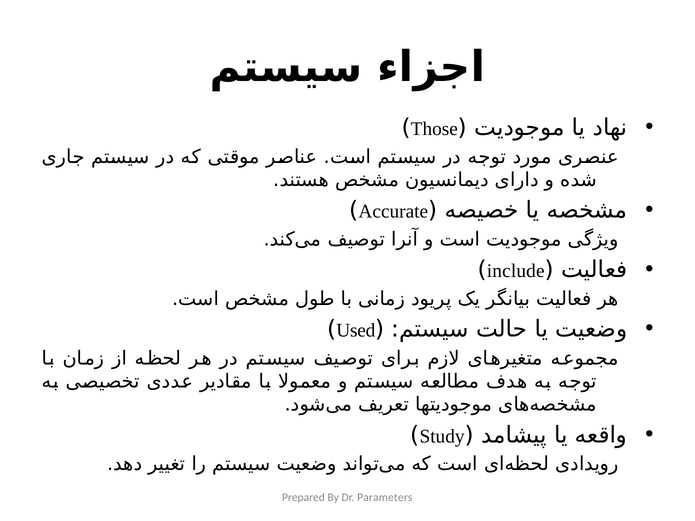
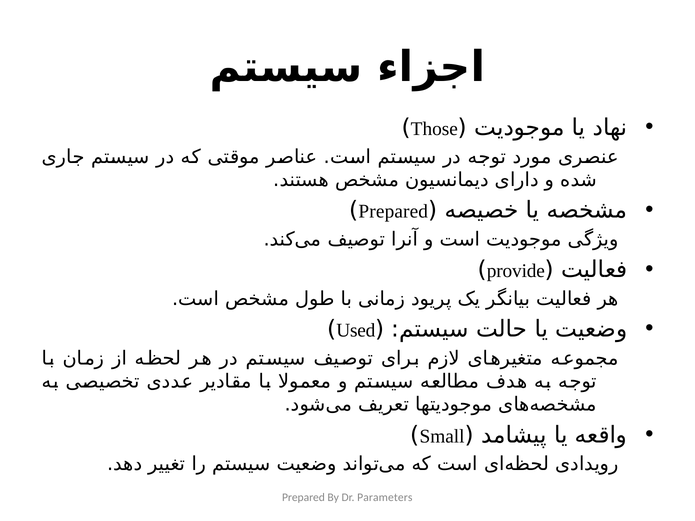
Accurate at (393, 212): Accurate -> Prepared
include: include -> provide
Study: Study -> Small
